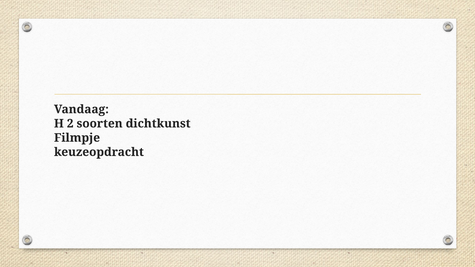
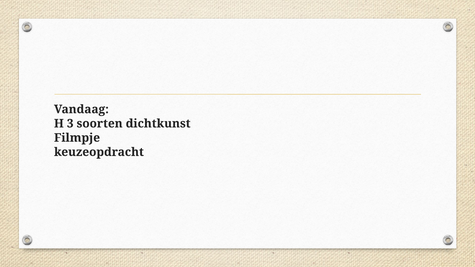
2: 2 -> 3
